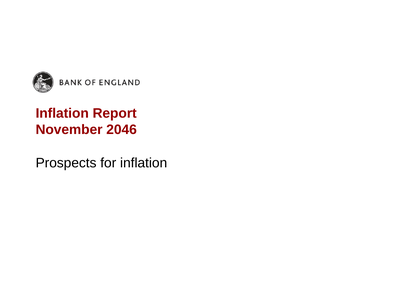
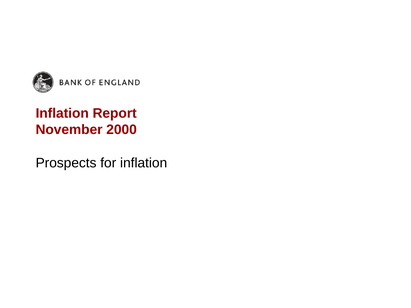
2046: 2046 -> 2000
